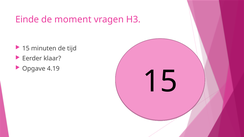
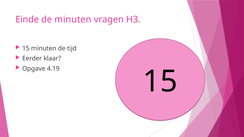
de moment: moment -> minuten
